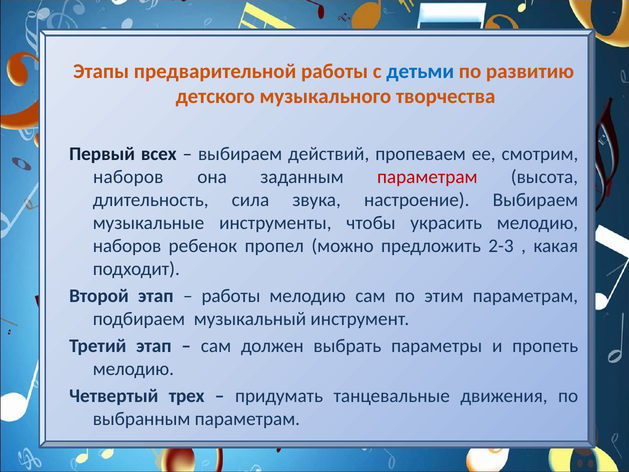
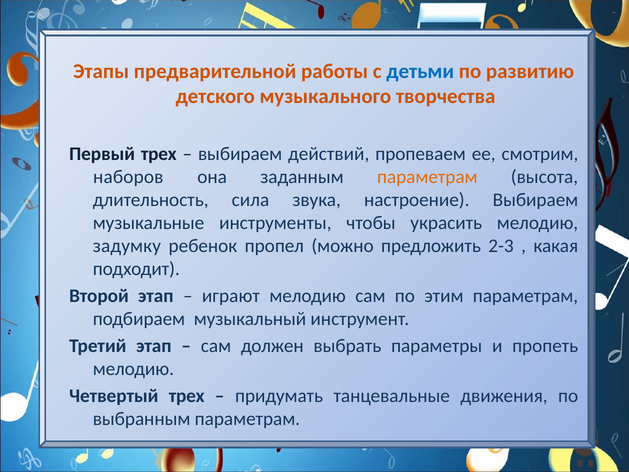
Первый всех: всех -> трех
параметрам at (427, 177) colour: red -> orange
наборов at (127, 246): наборов -> задумку
работы at (231, 296): работы -> играют
